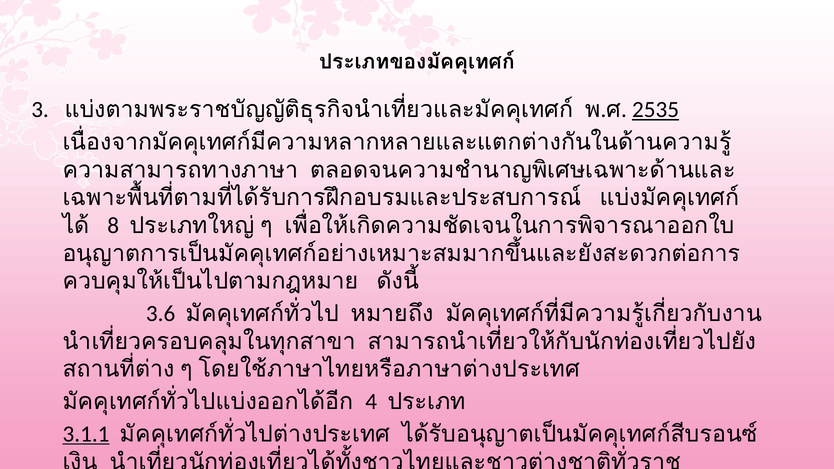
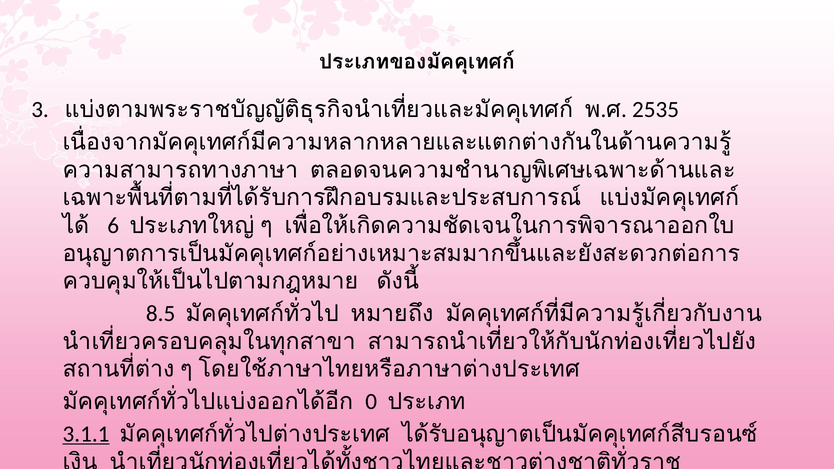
2535 underline: present -> none
8: 8 -> 6
3.6: 3.6 -> 8.5
4: 4 -> 0
